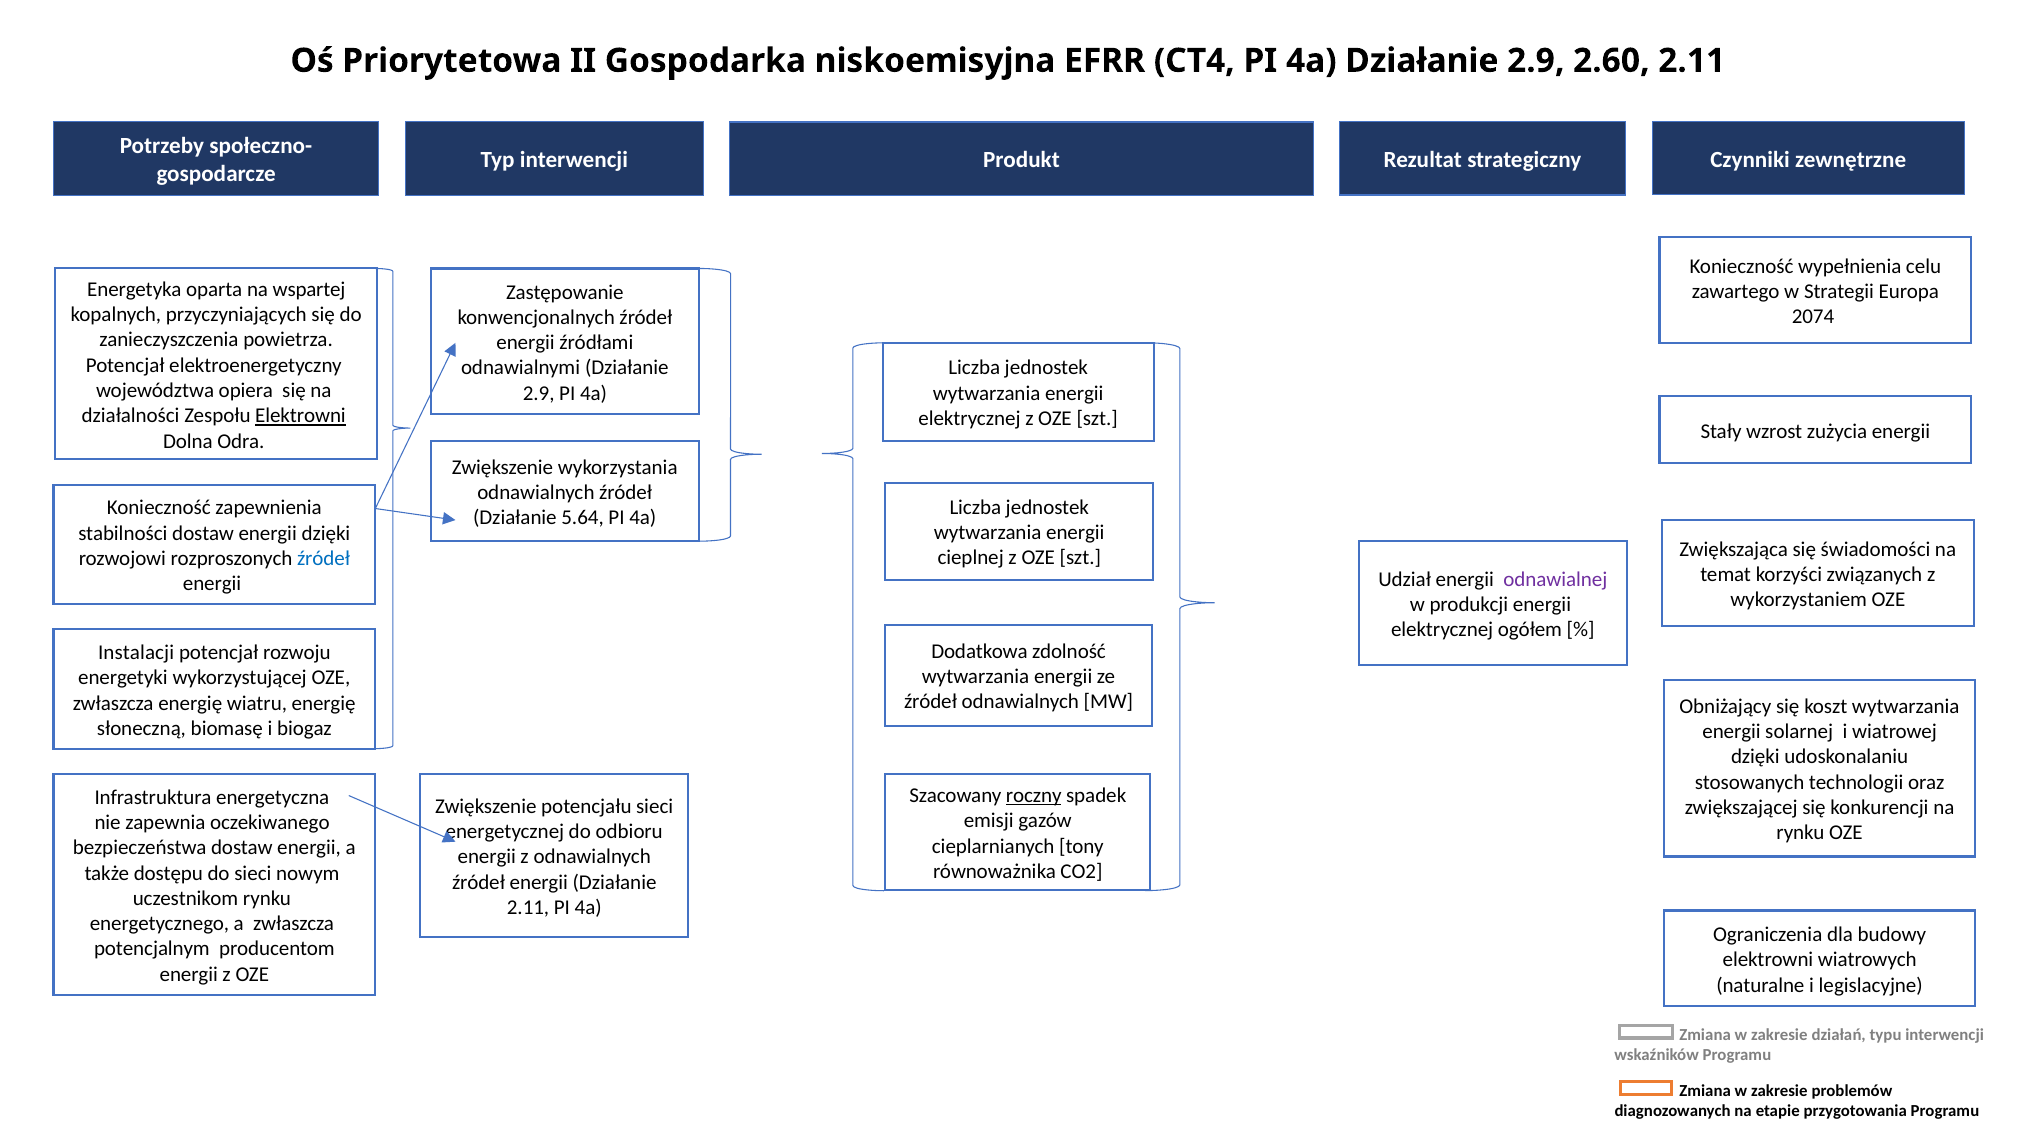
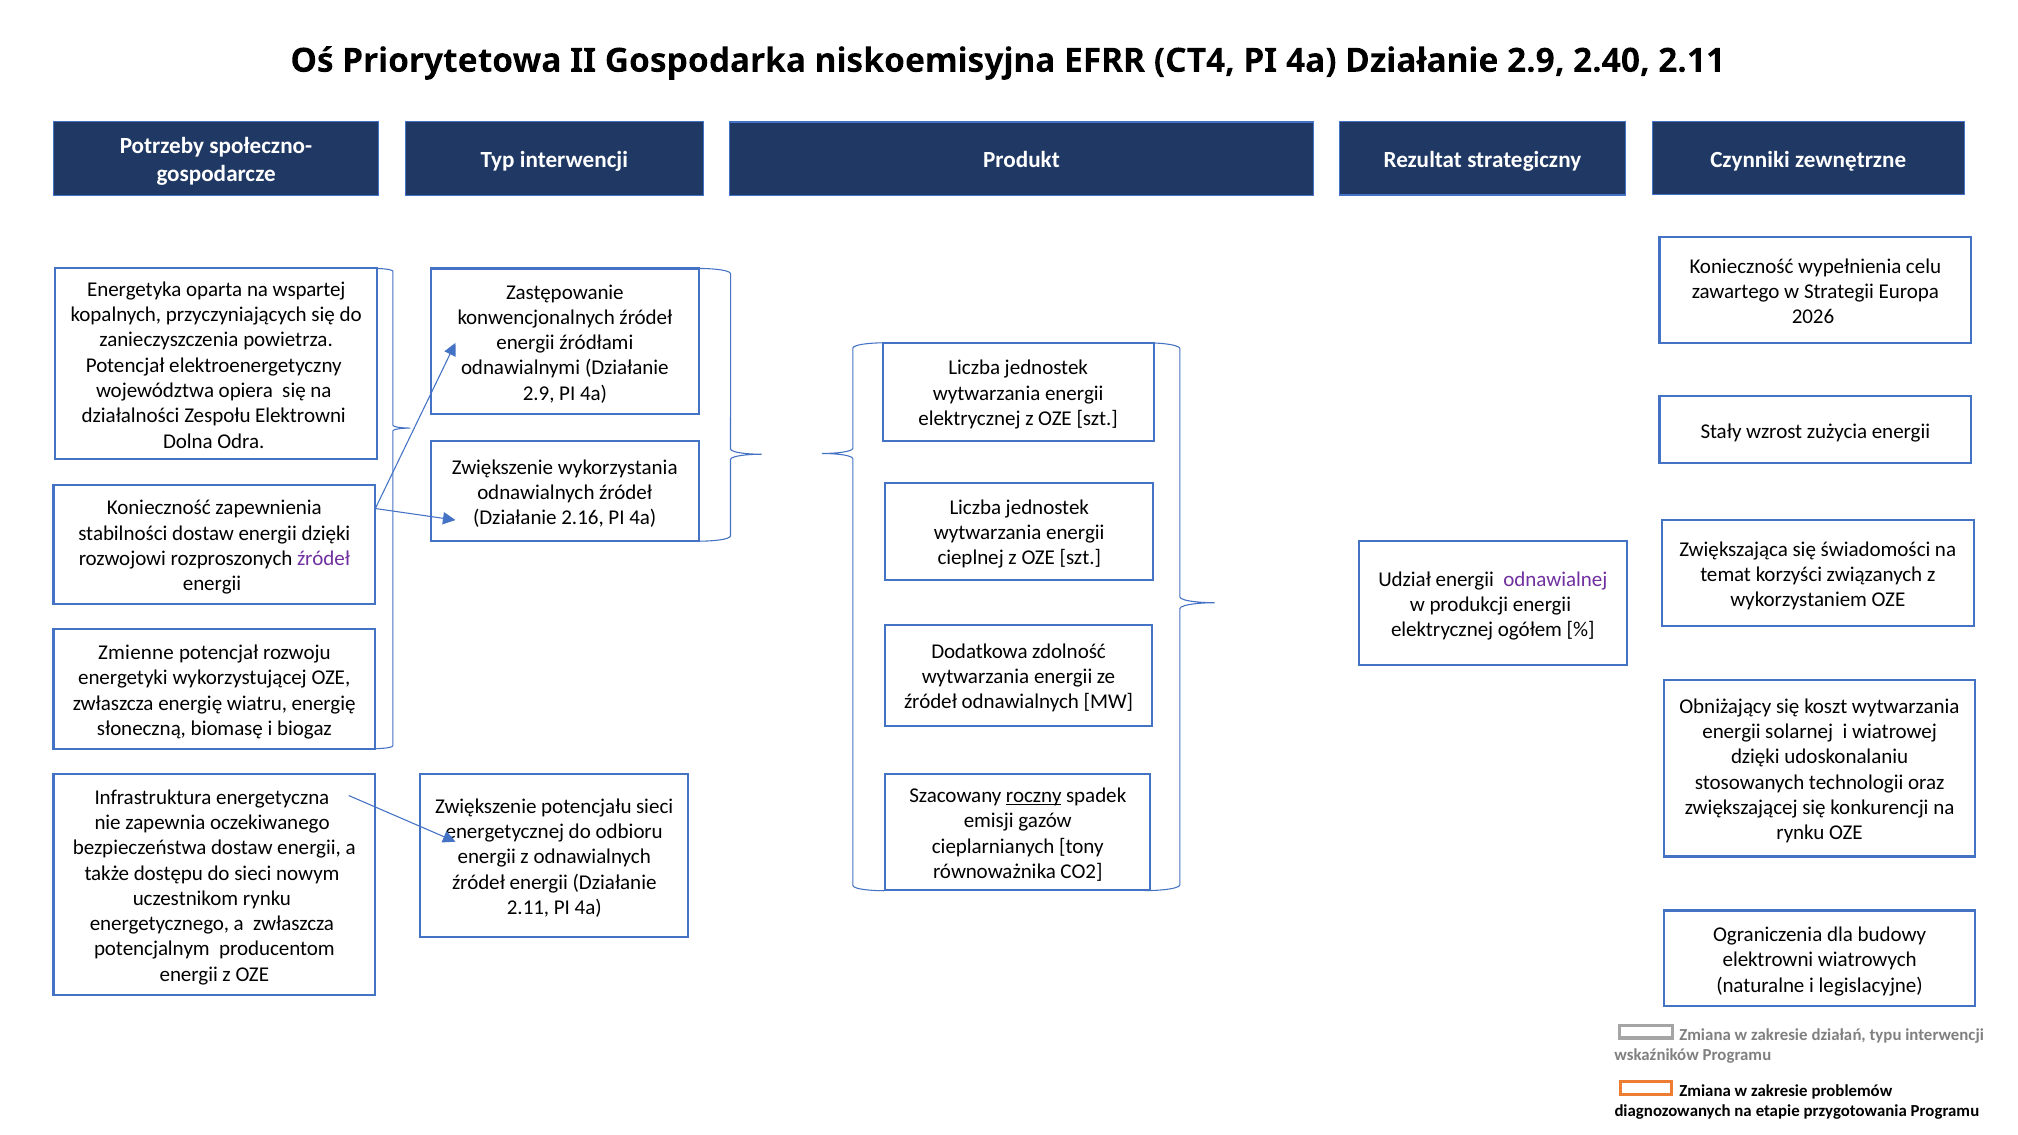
2.60: 2.60 -> 2.40
2074: 2074 -> 2026
Elektrowni at (301, 416) underline: present -> none
5.64: 5.64 -> 2.16
źródeł at (323, 558) colour: blue -> purple
Instalacji: Instalacji -> Zmienne
